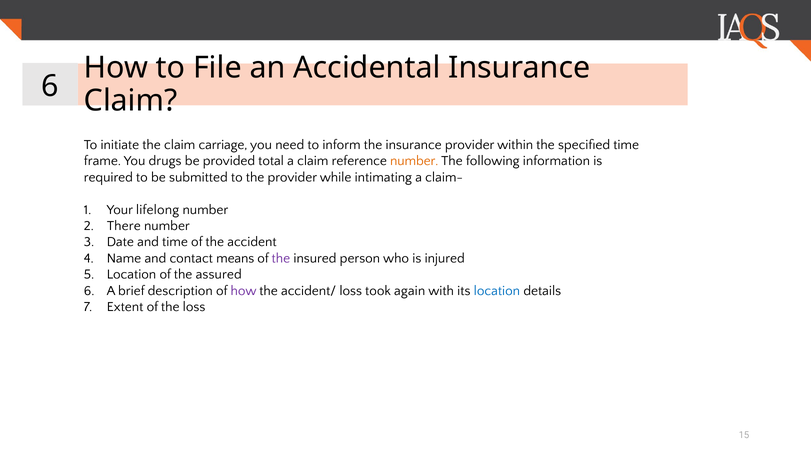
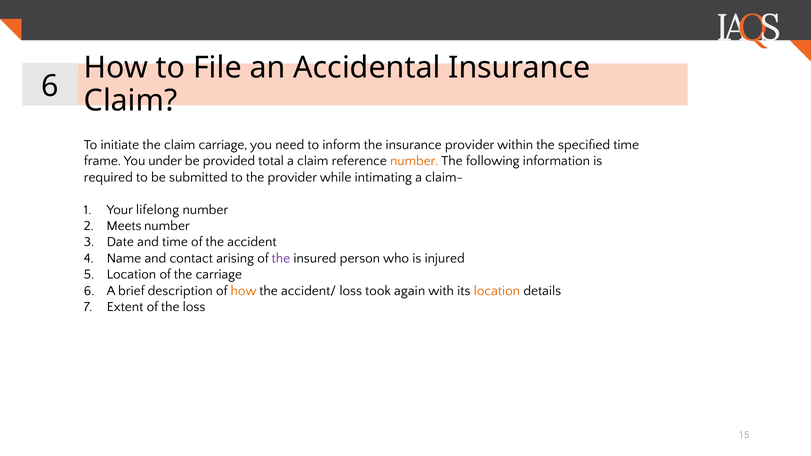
drugs: drugs -> under
There: There -> Meets
means: means -> arising
the assured: assured -> carriage
how at (244, 291) colour: purple -> orange
location at (497, 291) colour: blue -> orange
